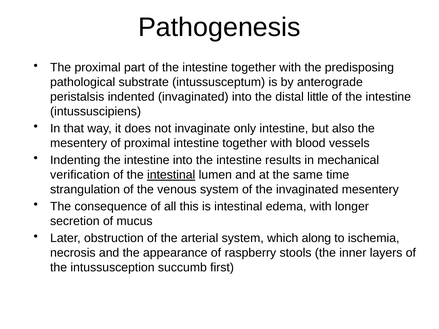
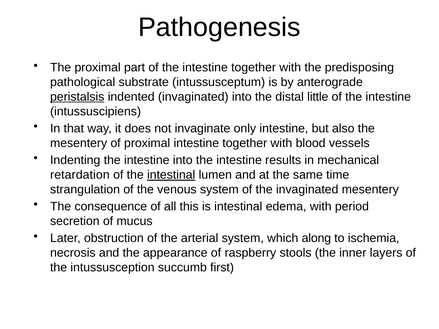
peristalsis underline: none -> present
verification: verification -> retardation
longer: longer -> period
